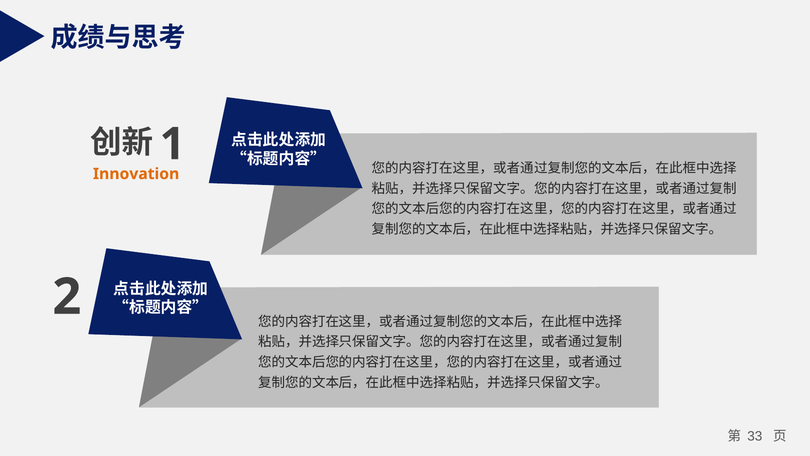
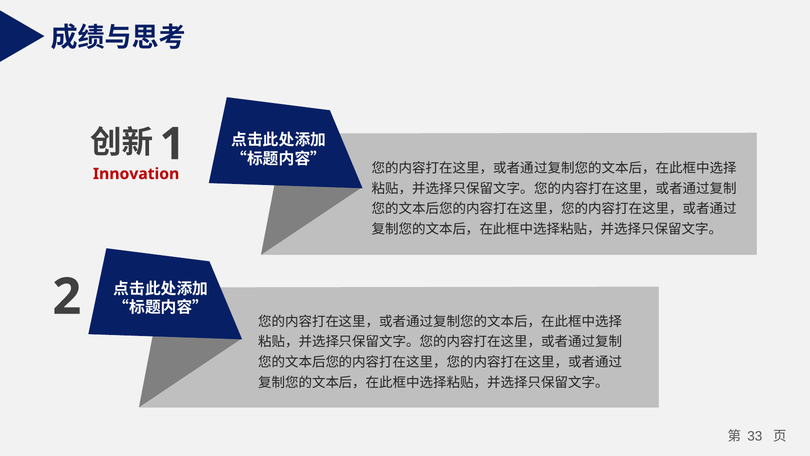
Innovation colour: orange -> red
